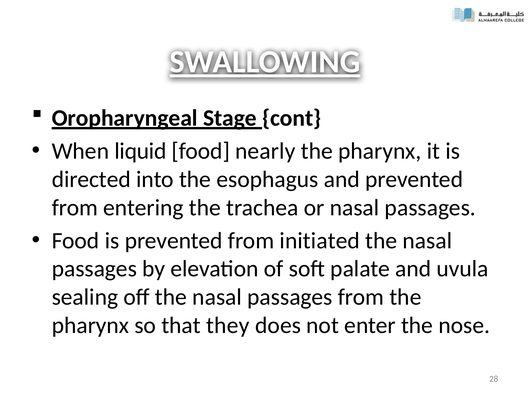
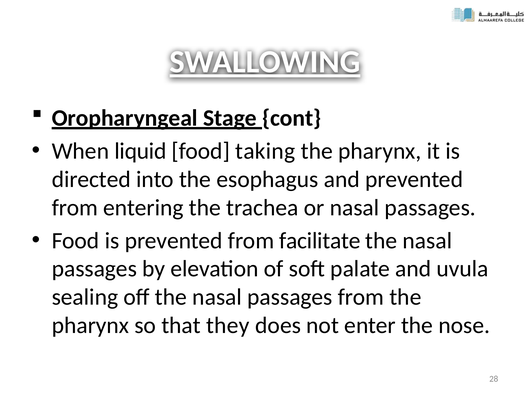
nearly: nearly -> taking
initiated: initiated -> facilitate
